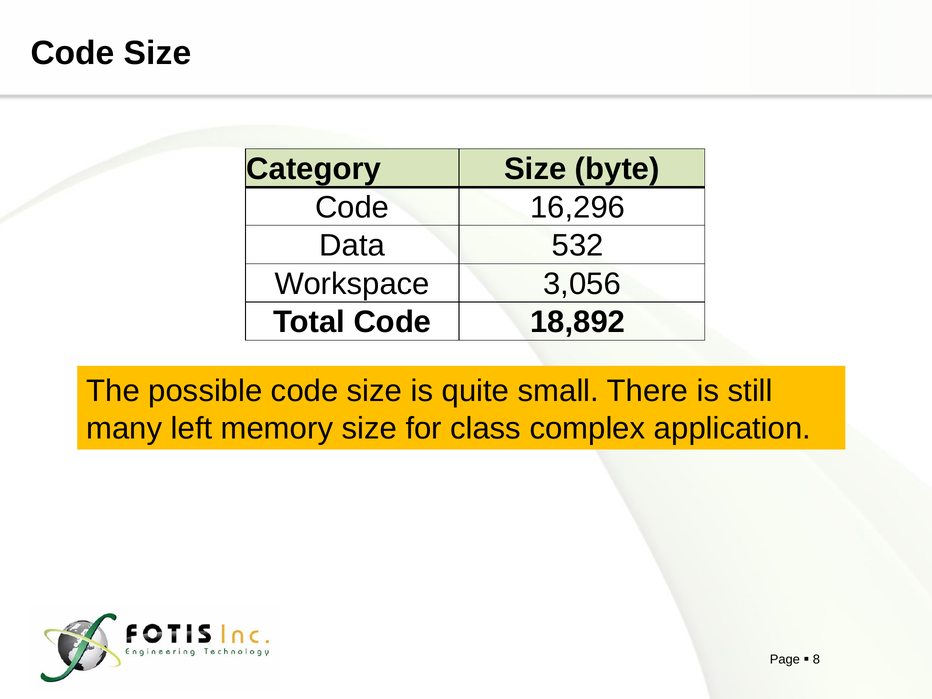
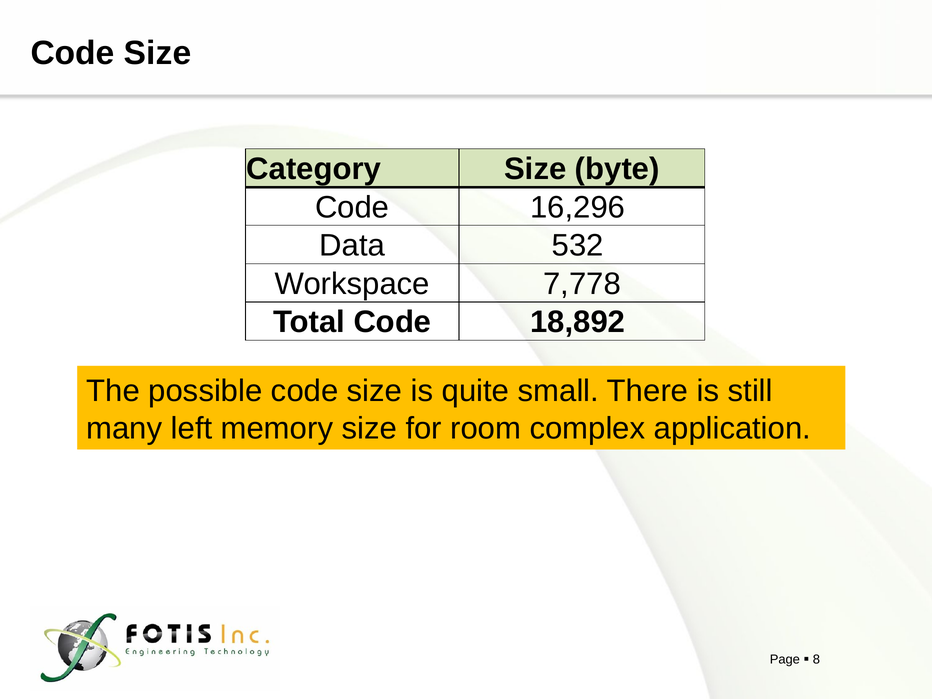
3,056: 3,056 -> 7,778
class: class -> room
